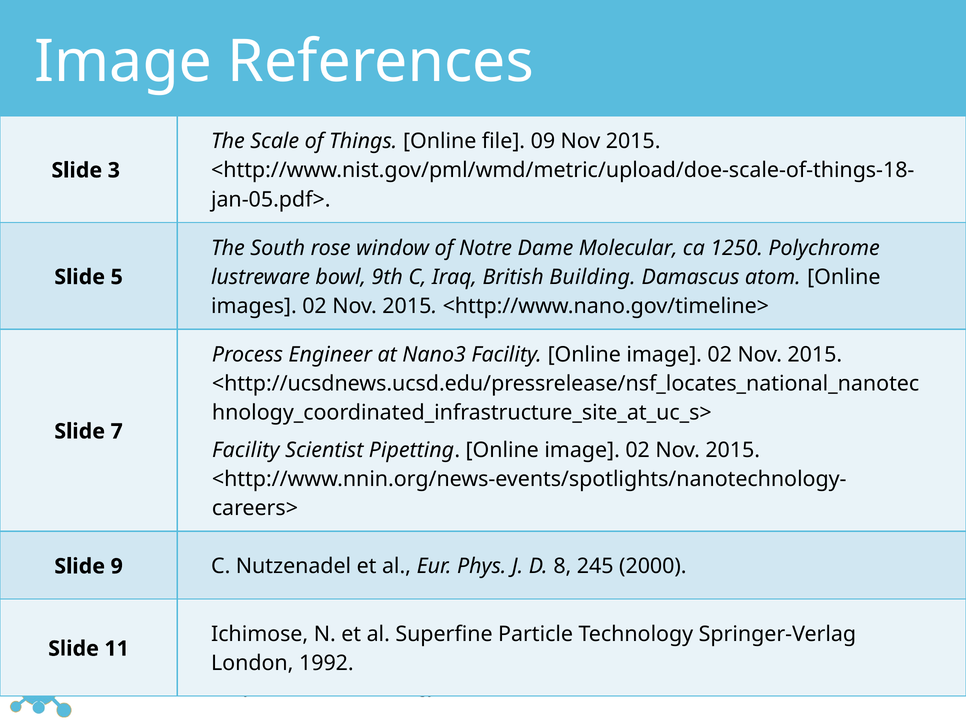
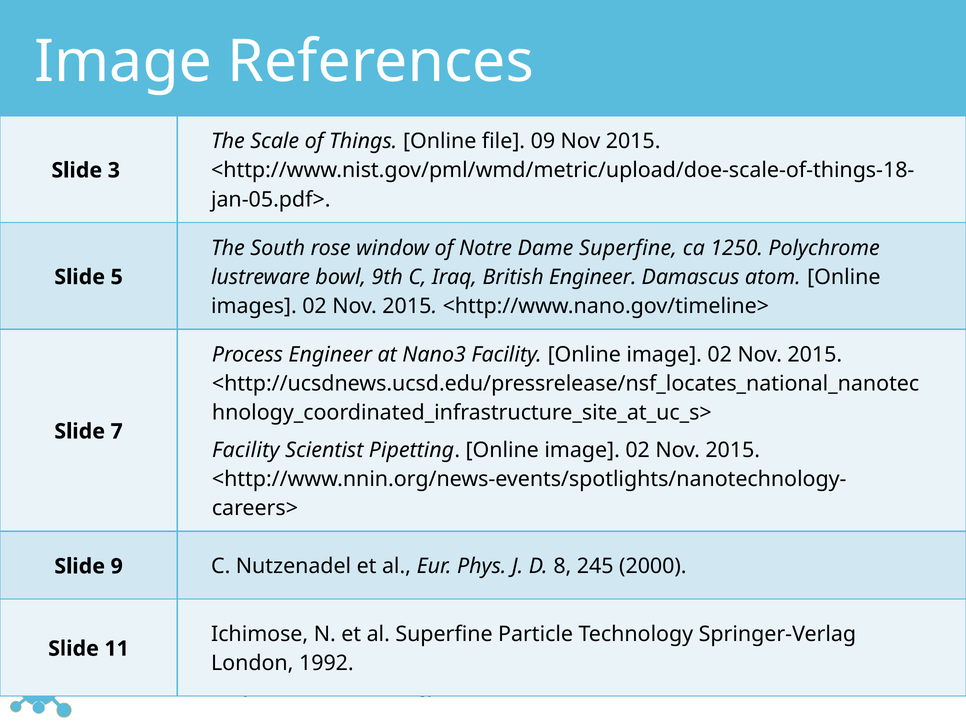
Dame Molecular: Molecular -> Superfine
British Building: Building -> Engineer
